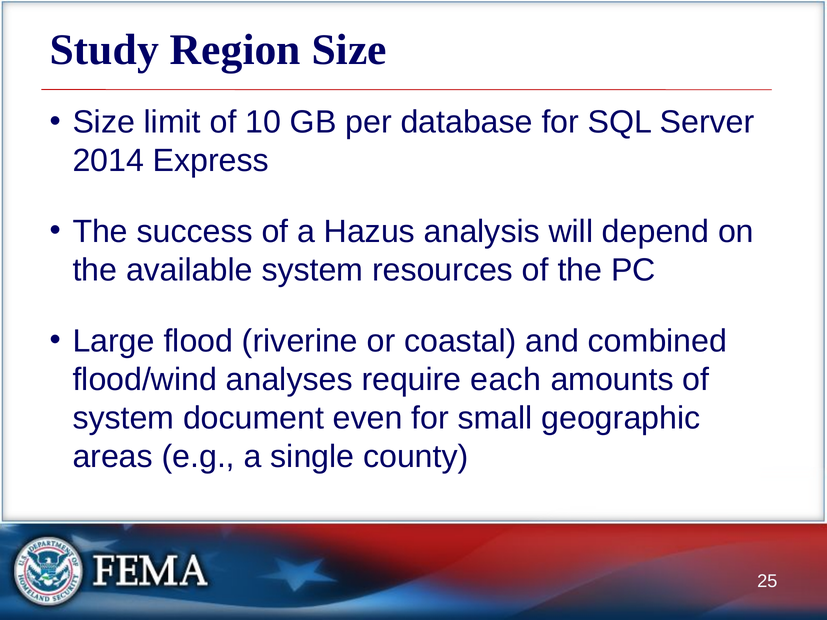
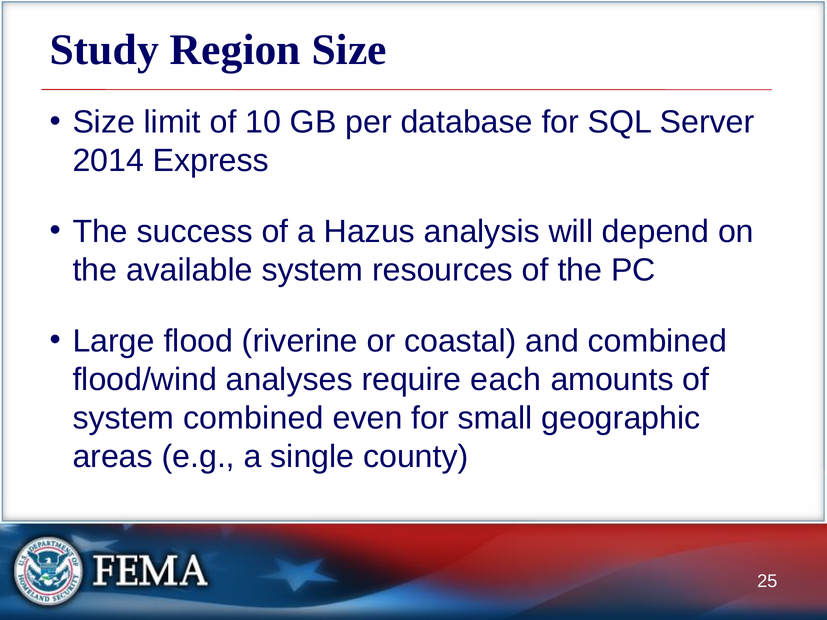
system document: document -> combined
